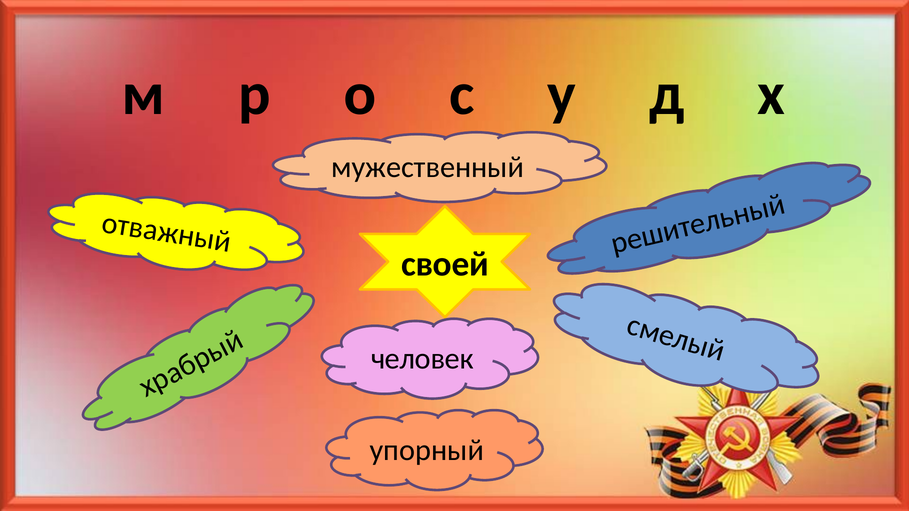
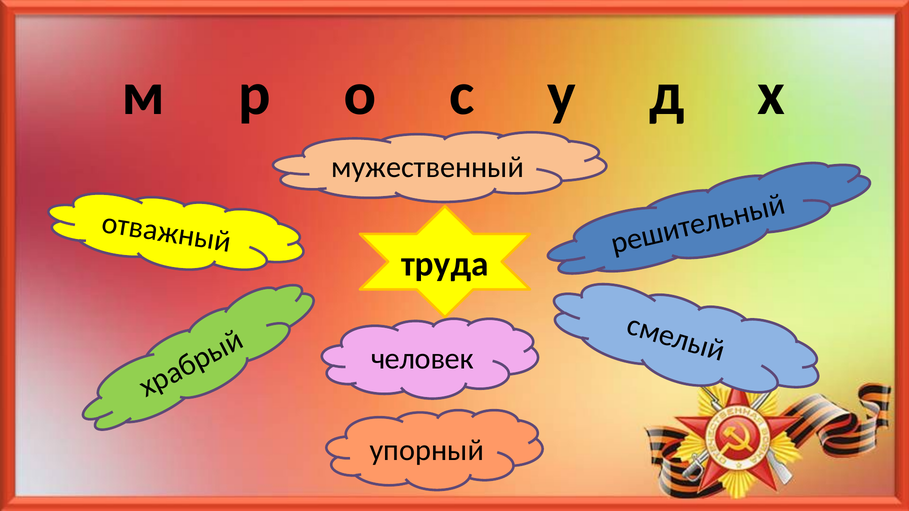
своей: своей -> труда
